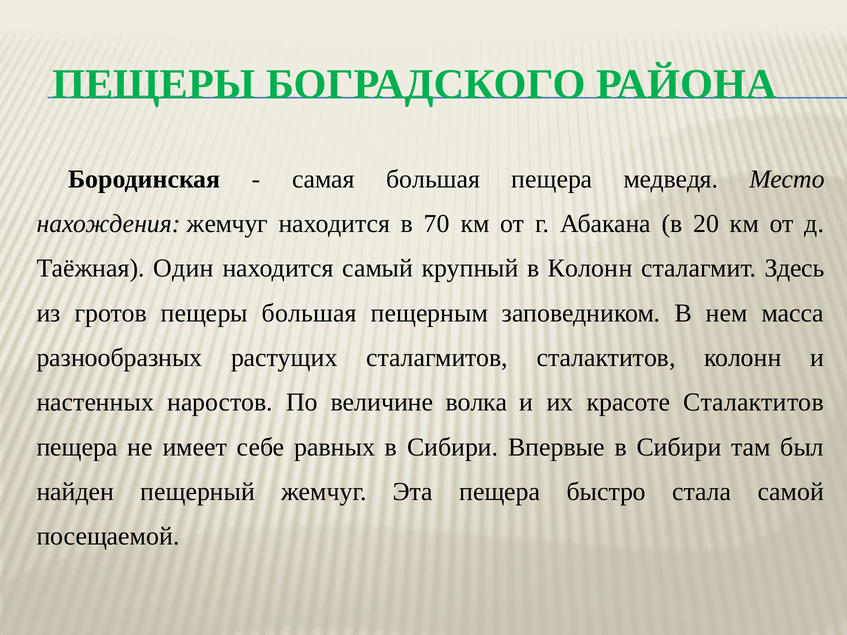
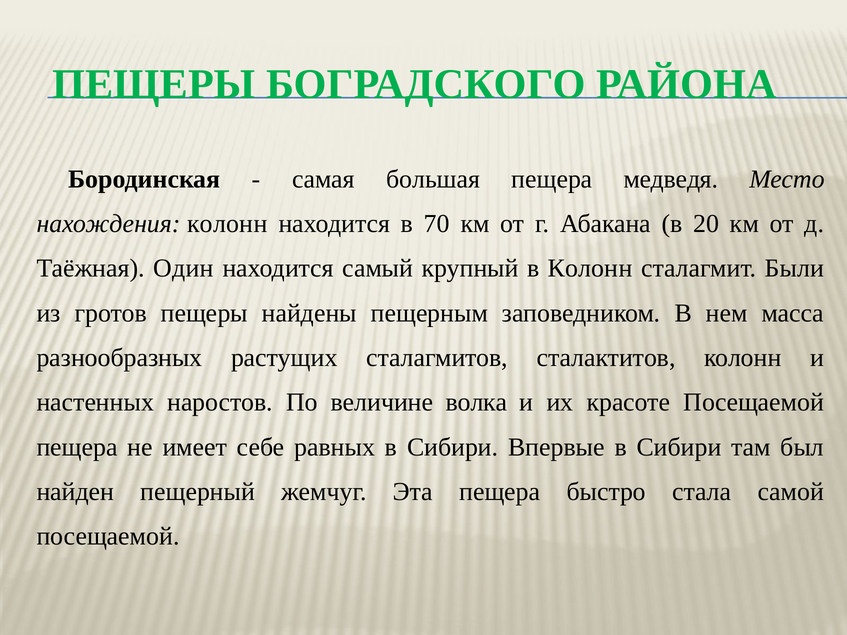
нахождения жемчуг: жемчуг -> колонн
Здесь: Здесь -> Были
пещеры большая: большая -> найдены
красоте Сталактитов: Сталактитов -> Посещаемой
